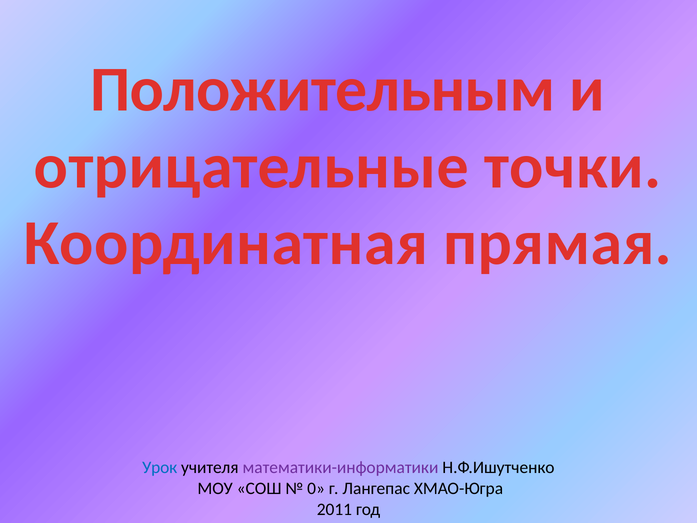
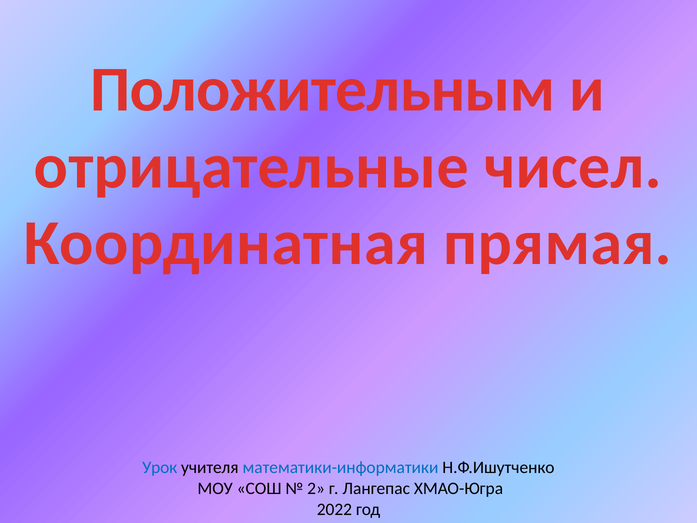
точки: точки -> чисел
математики-информатики colour: purple -> blue
0: 0 -> 2
2011: 2011 -> 2022
